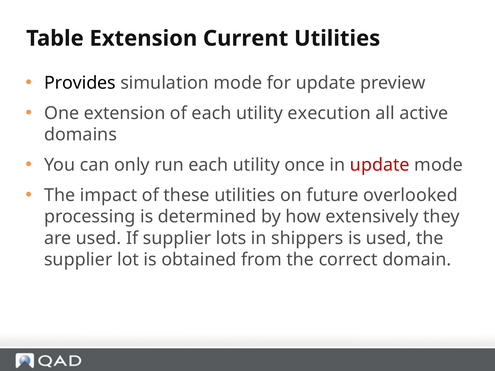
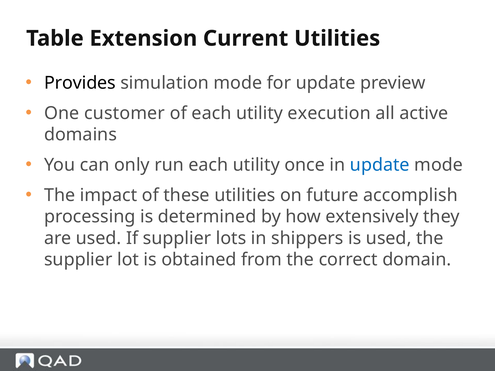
One extension: extension -> customer
update at (380, 165) colour: red -> blue
overlooked: overlooked -> accomplish
